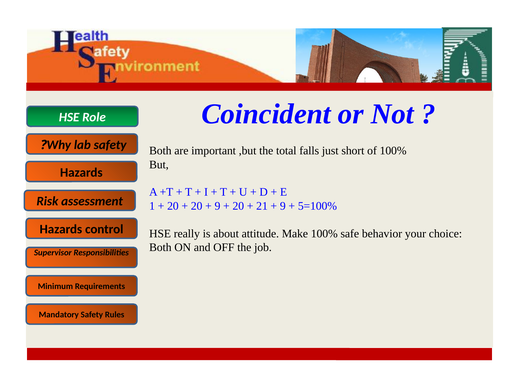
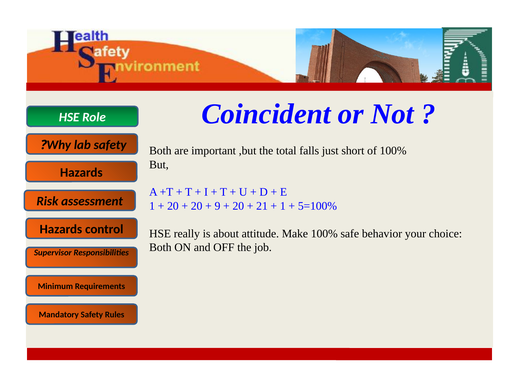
9 at (283, 206): 9 -> 1
